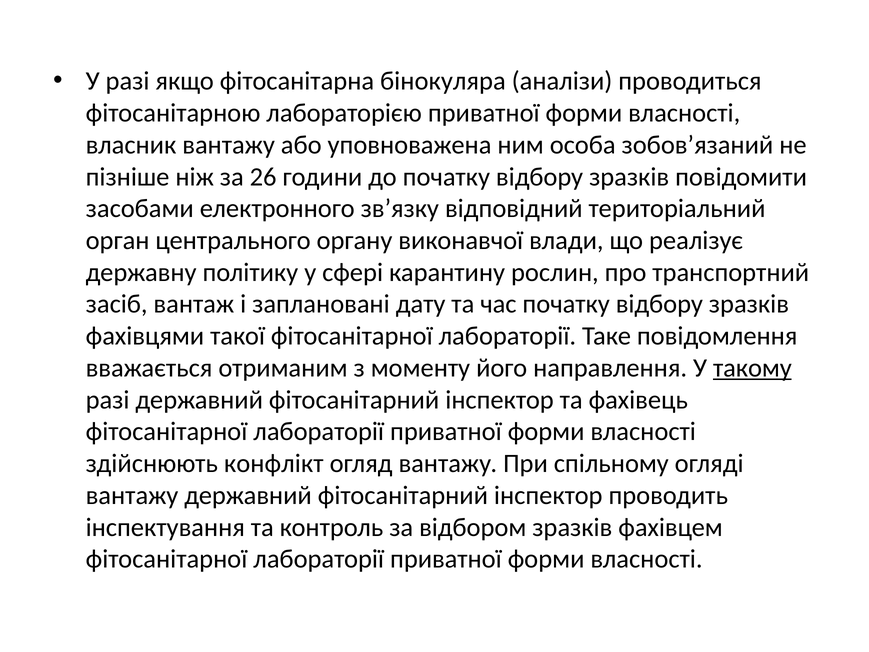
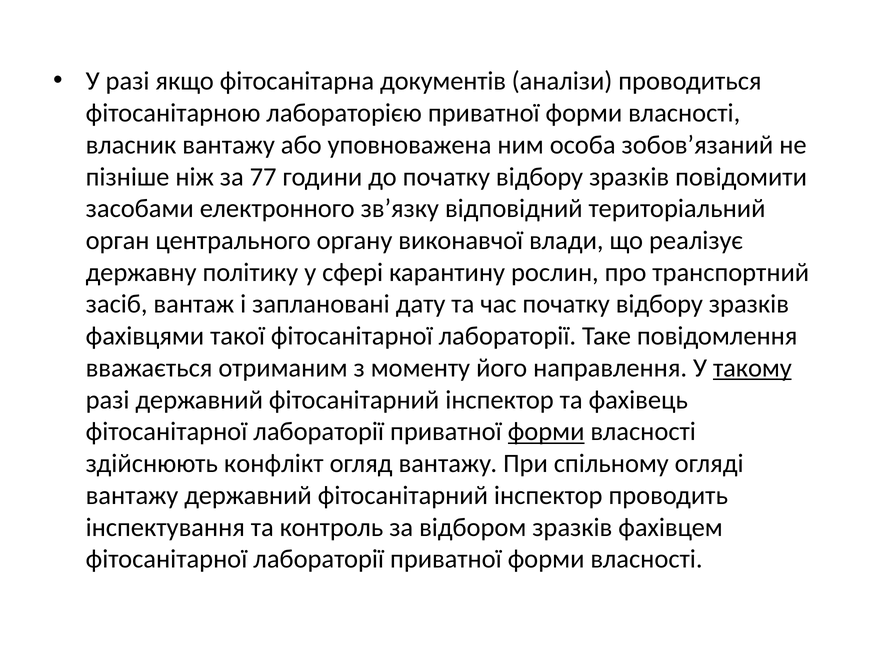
бінокуляра: бінокуляра -> документів
26: 26 -> 77
форми at (546, 431) underline: none -> present
